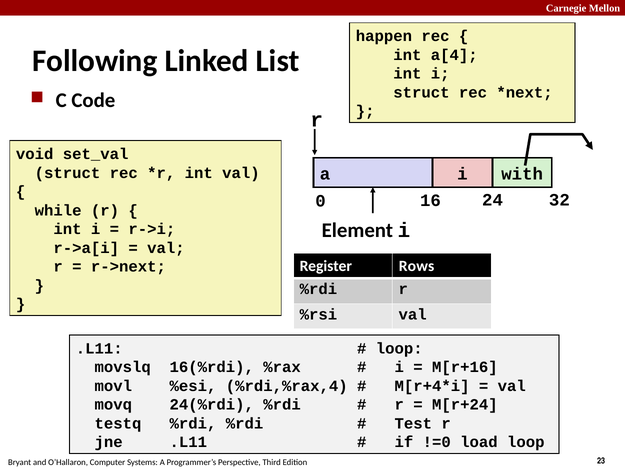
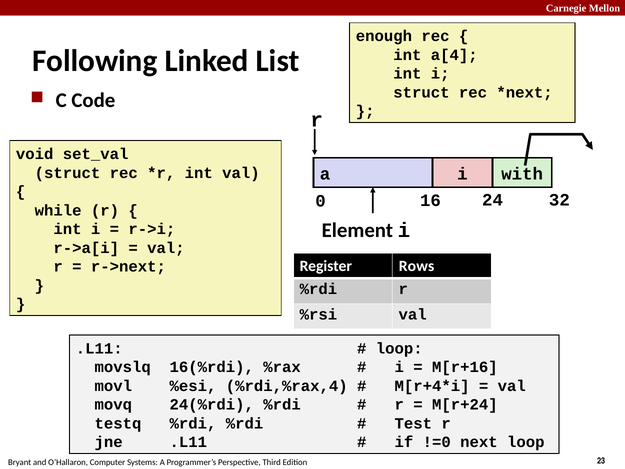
happen: happen -> enough
load: load -> next
